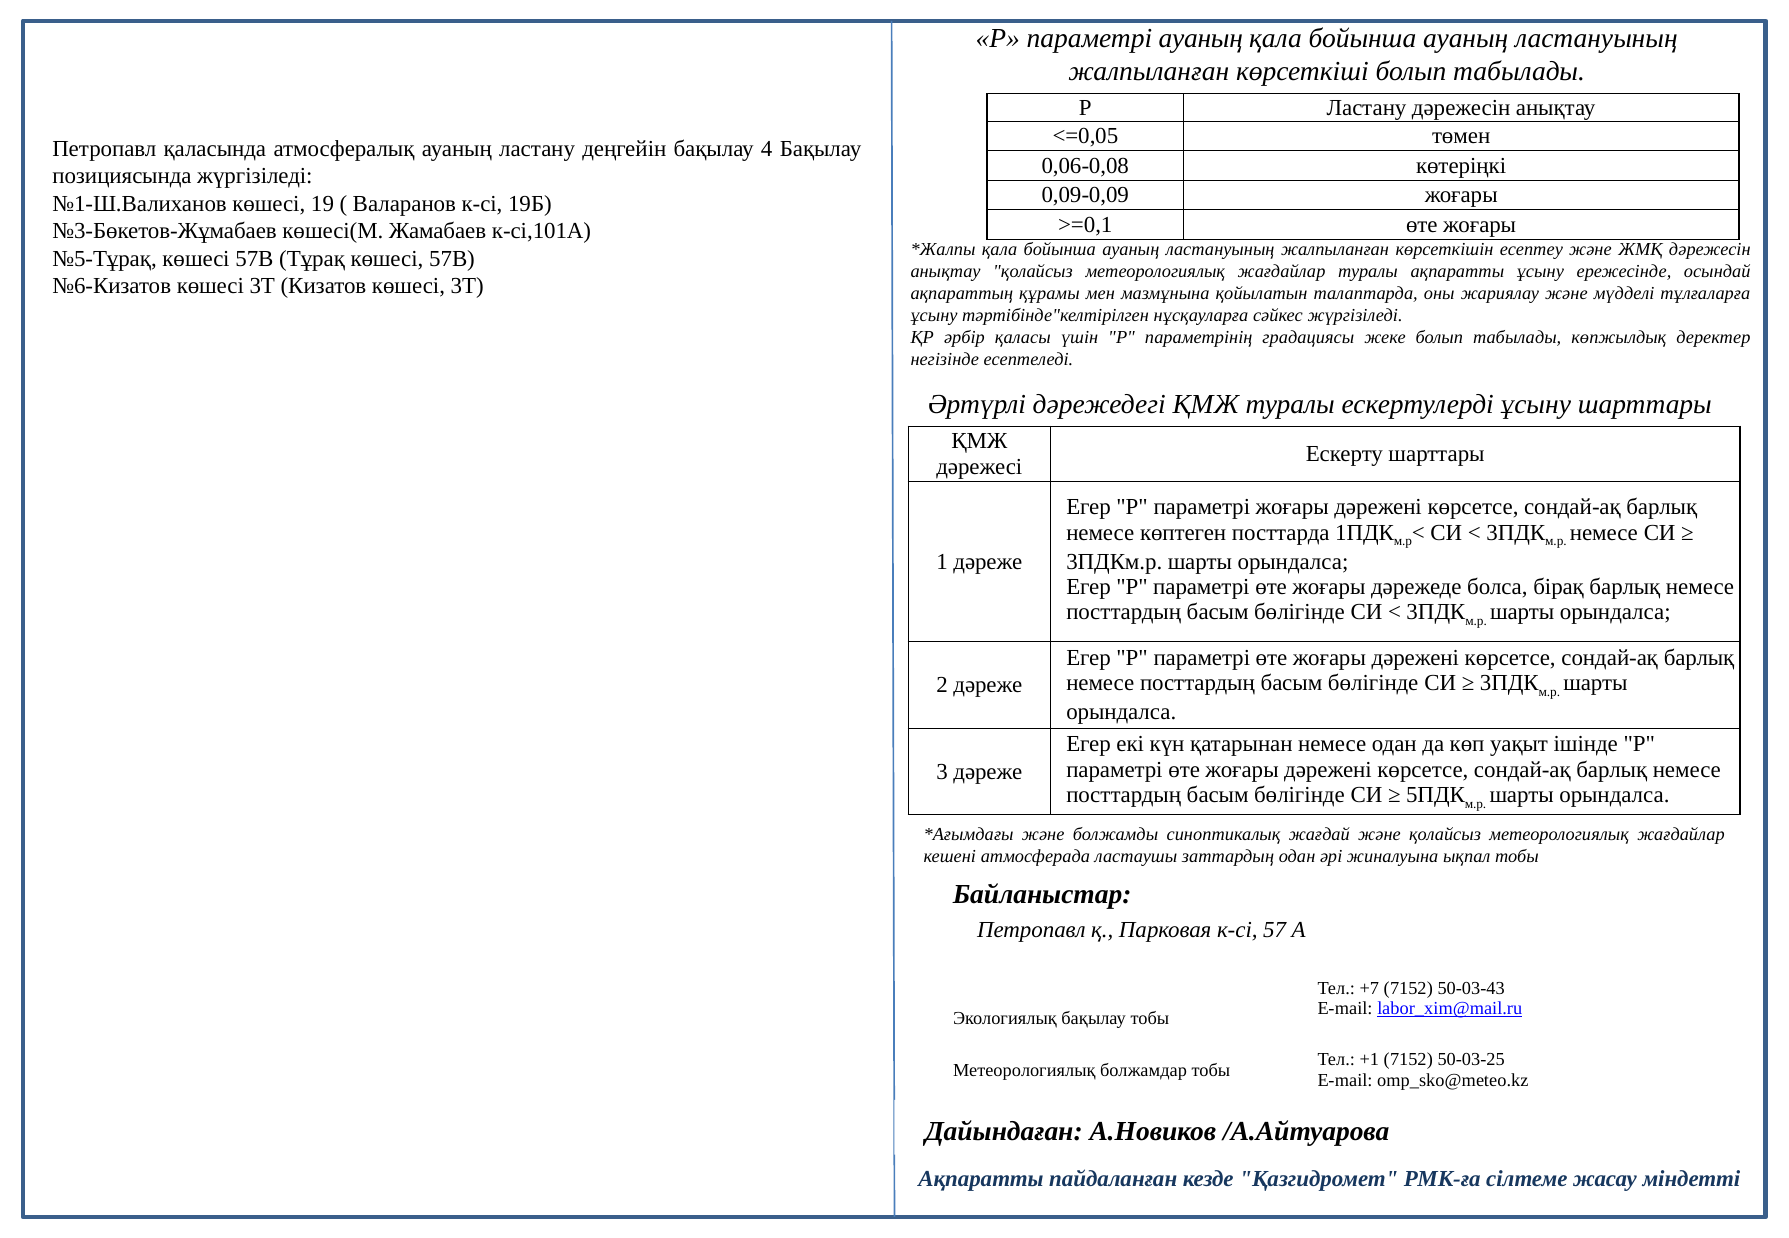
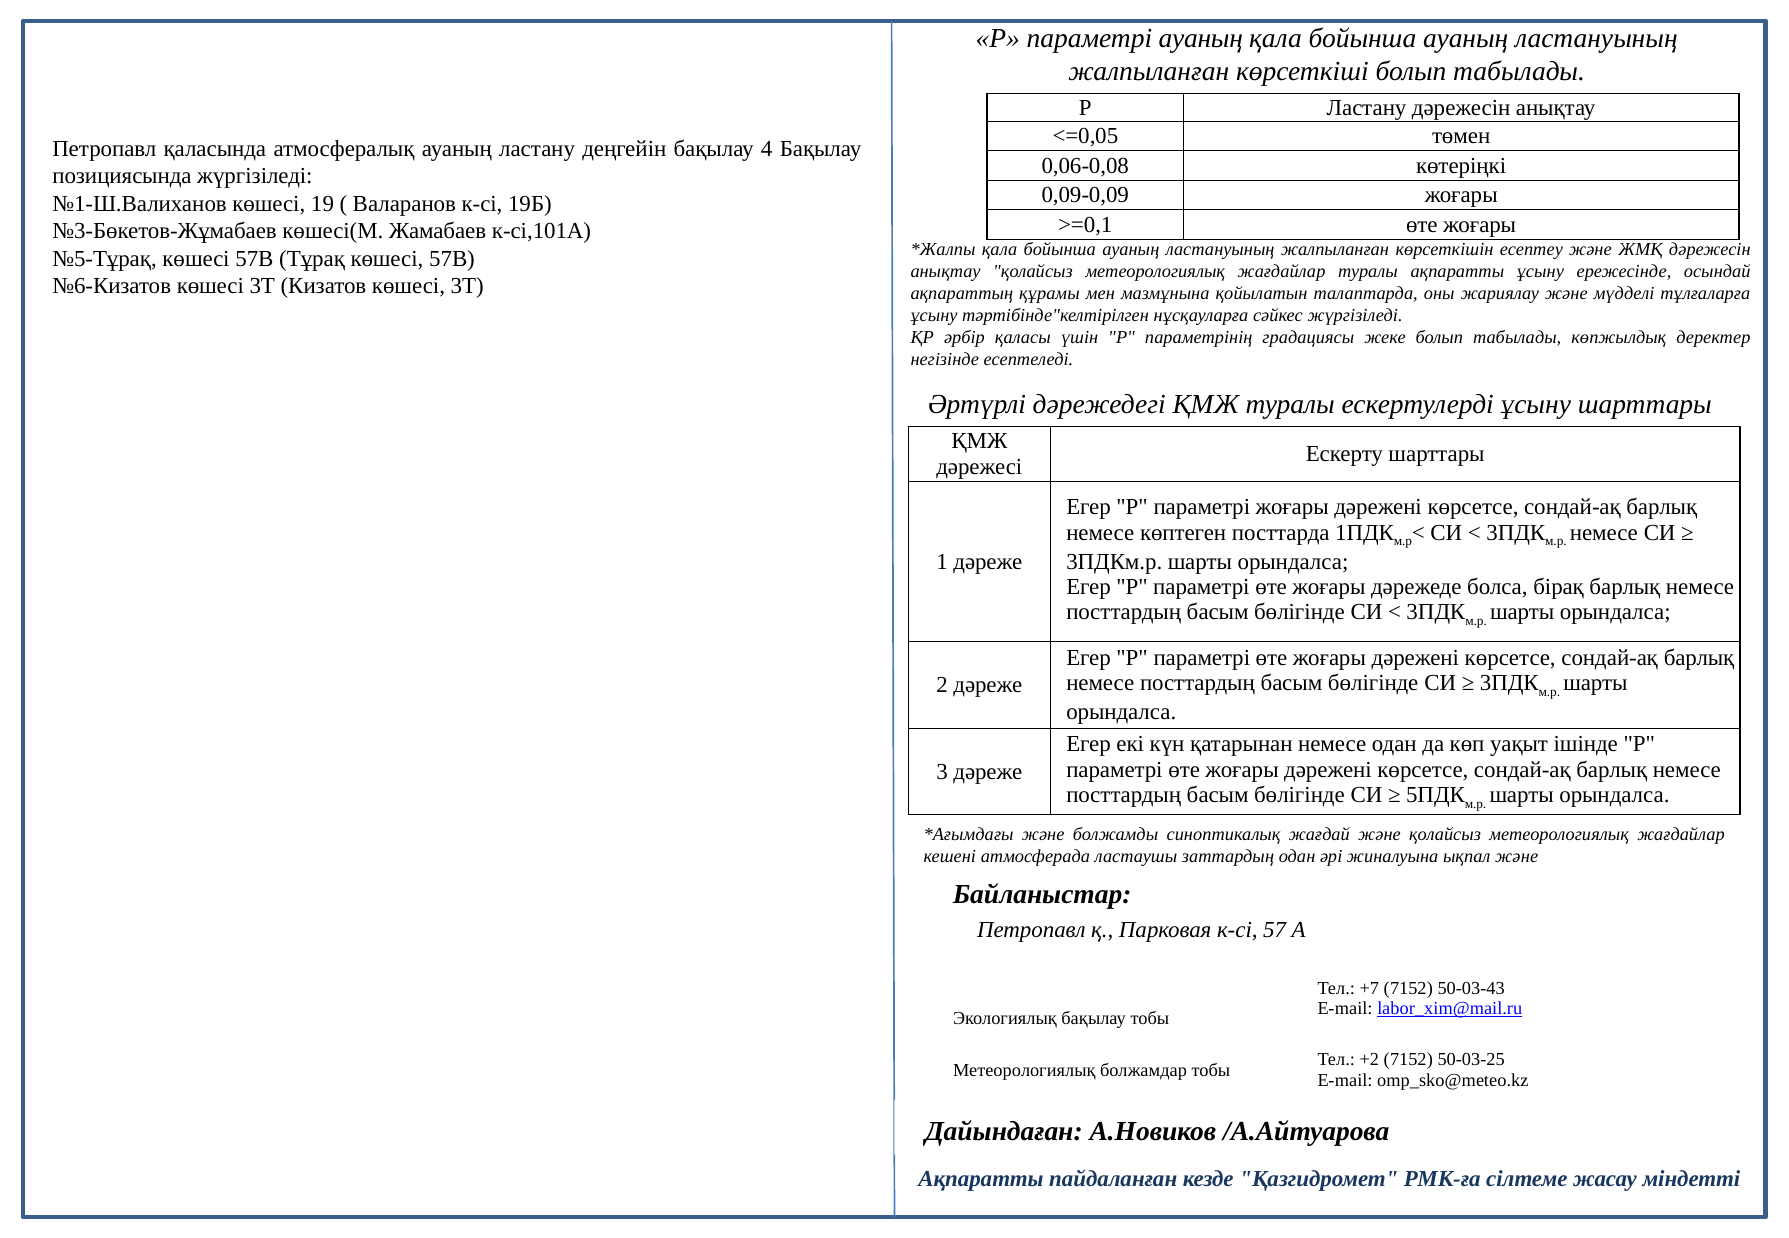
ықпал тобы: тобы -> және
+1: +1 -> +2
